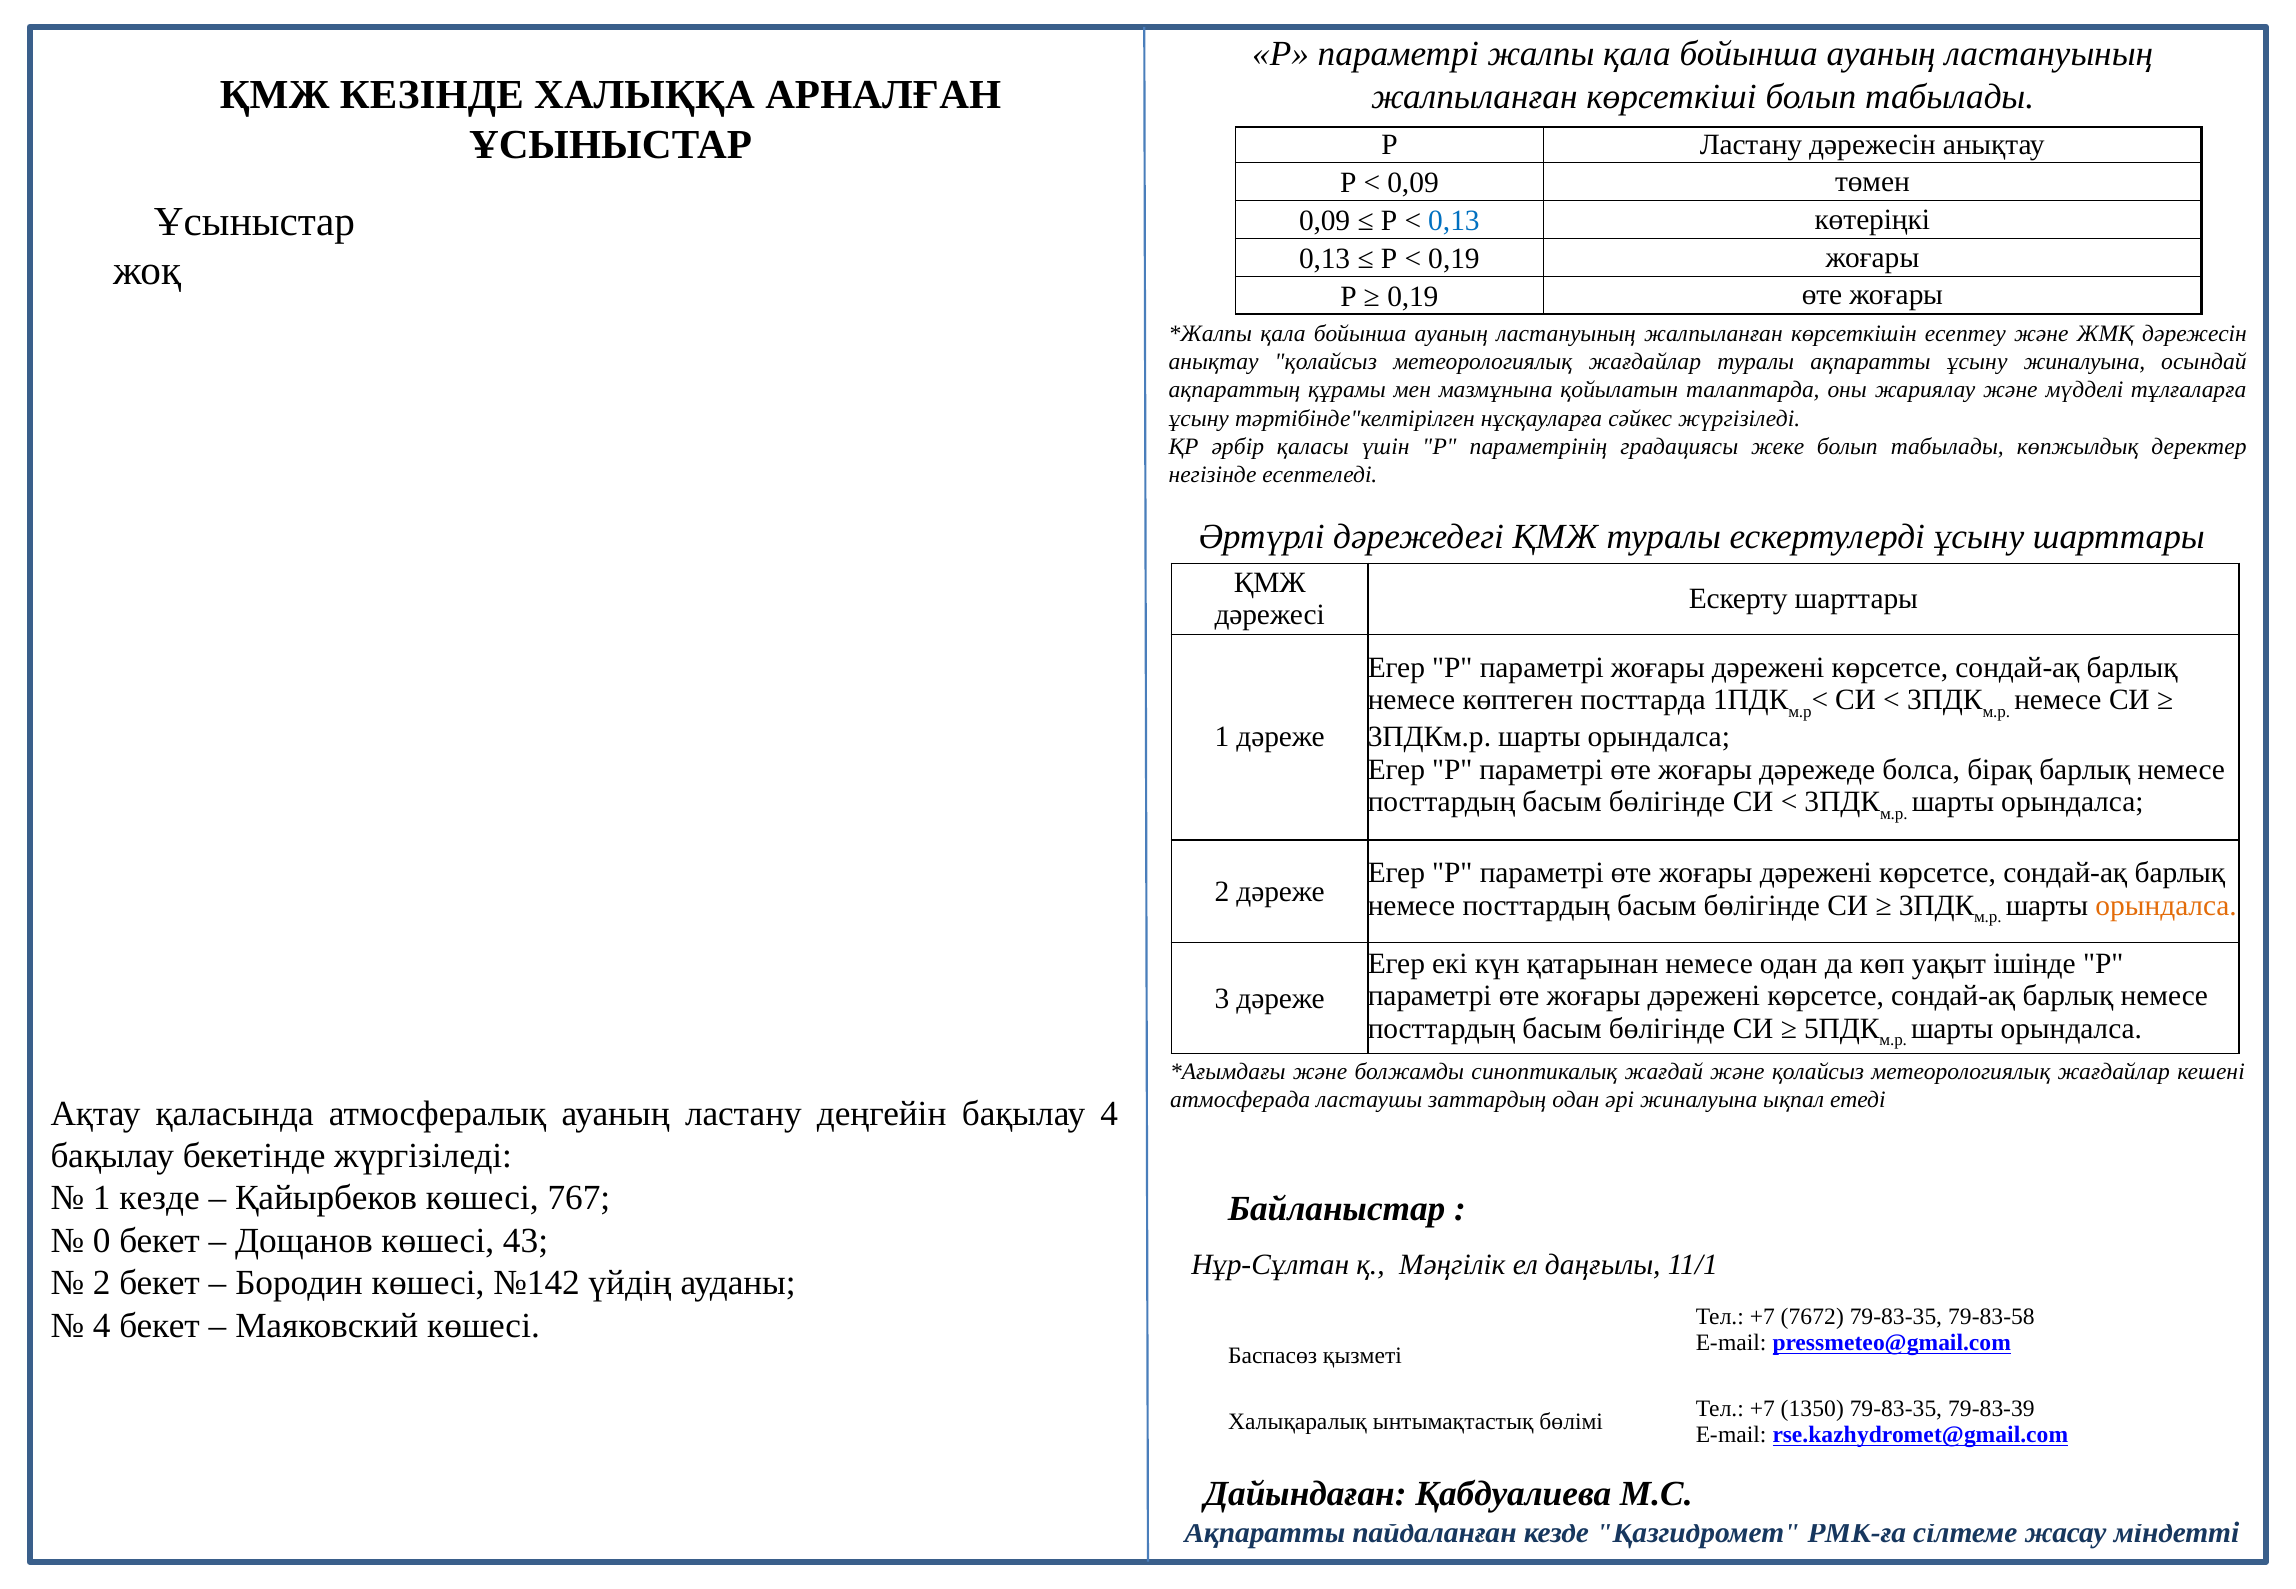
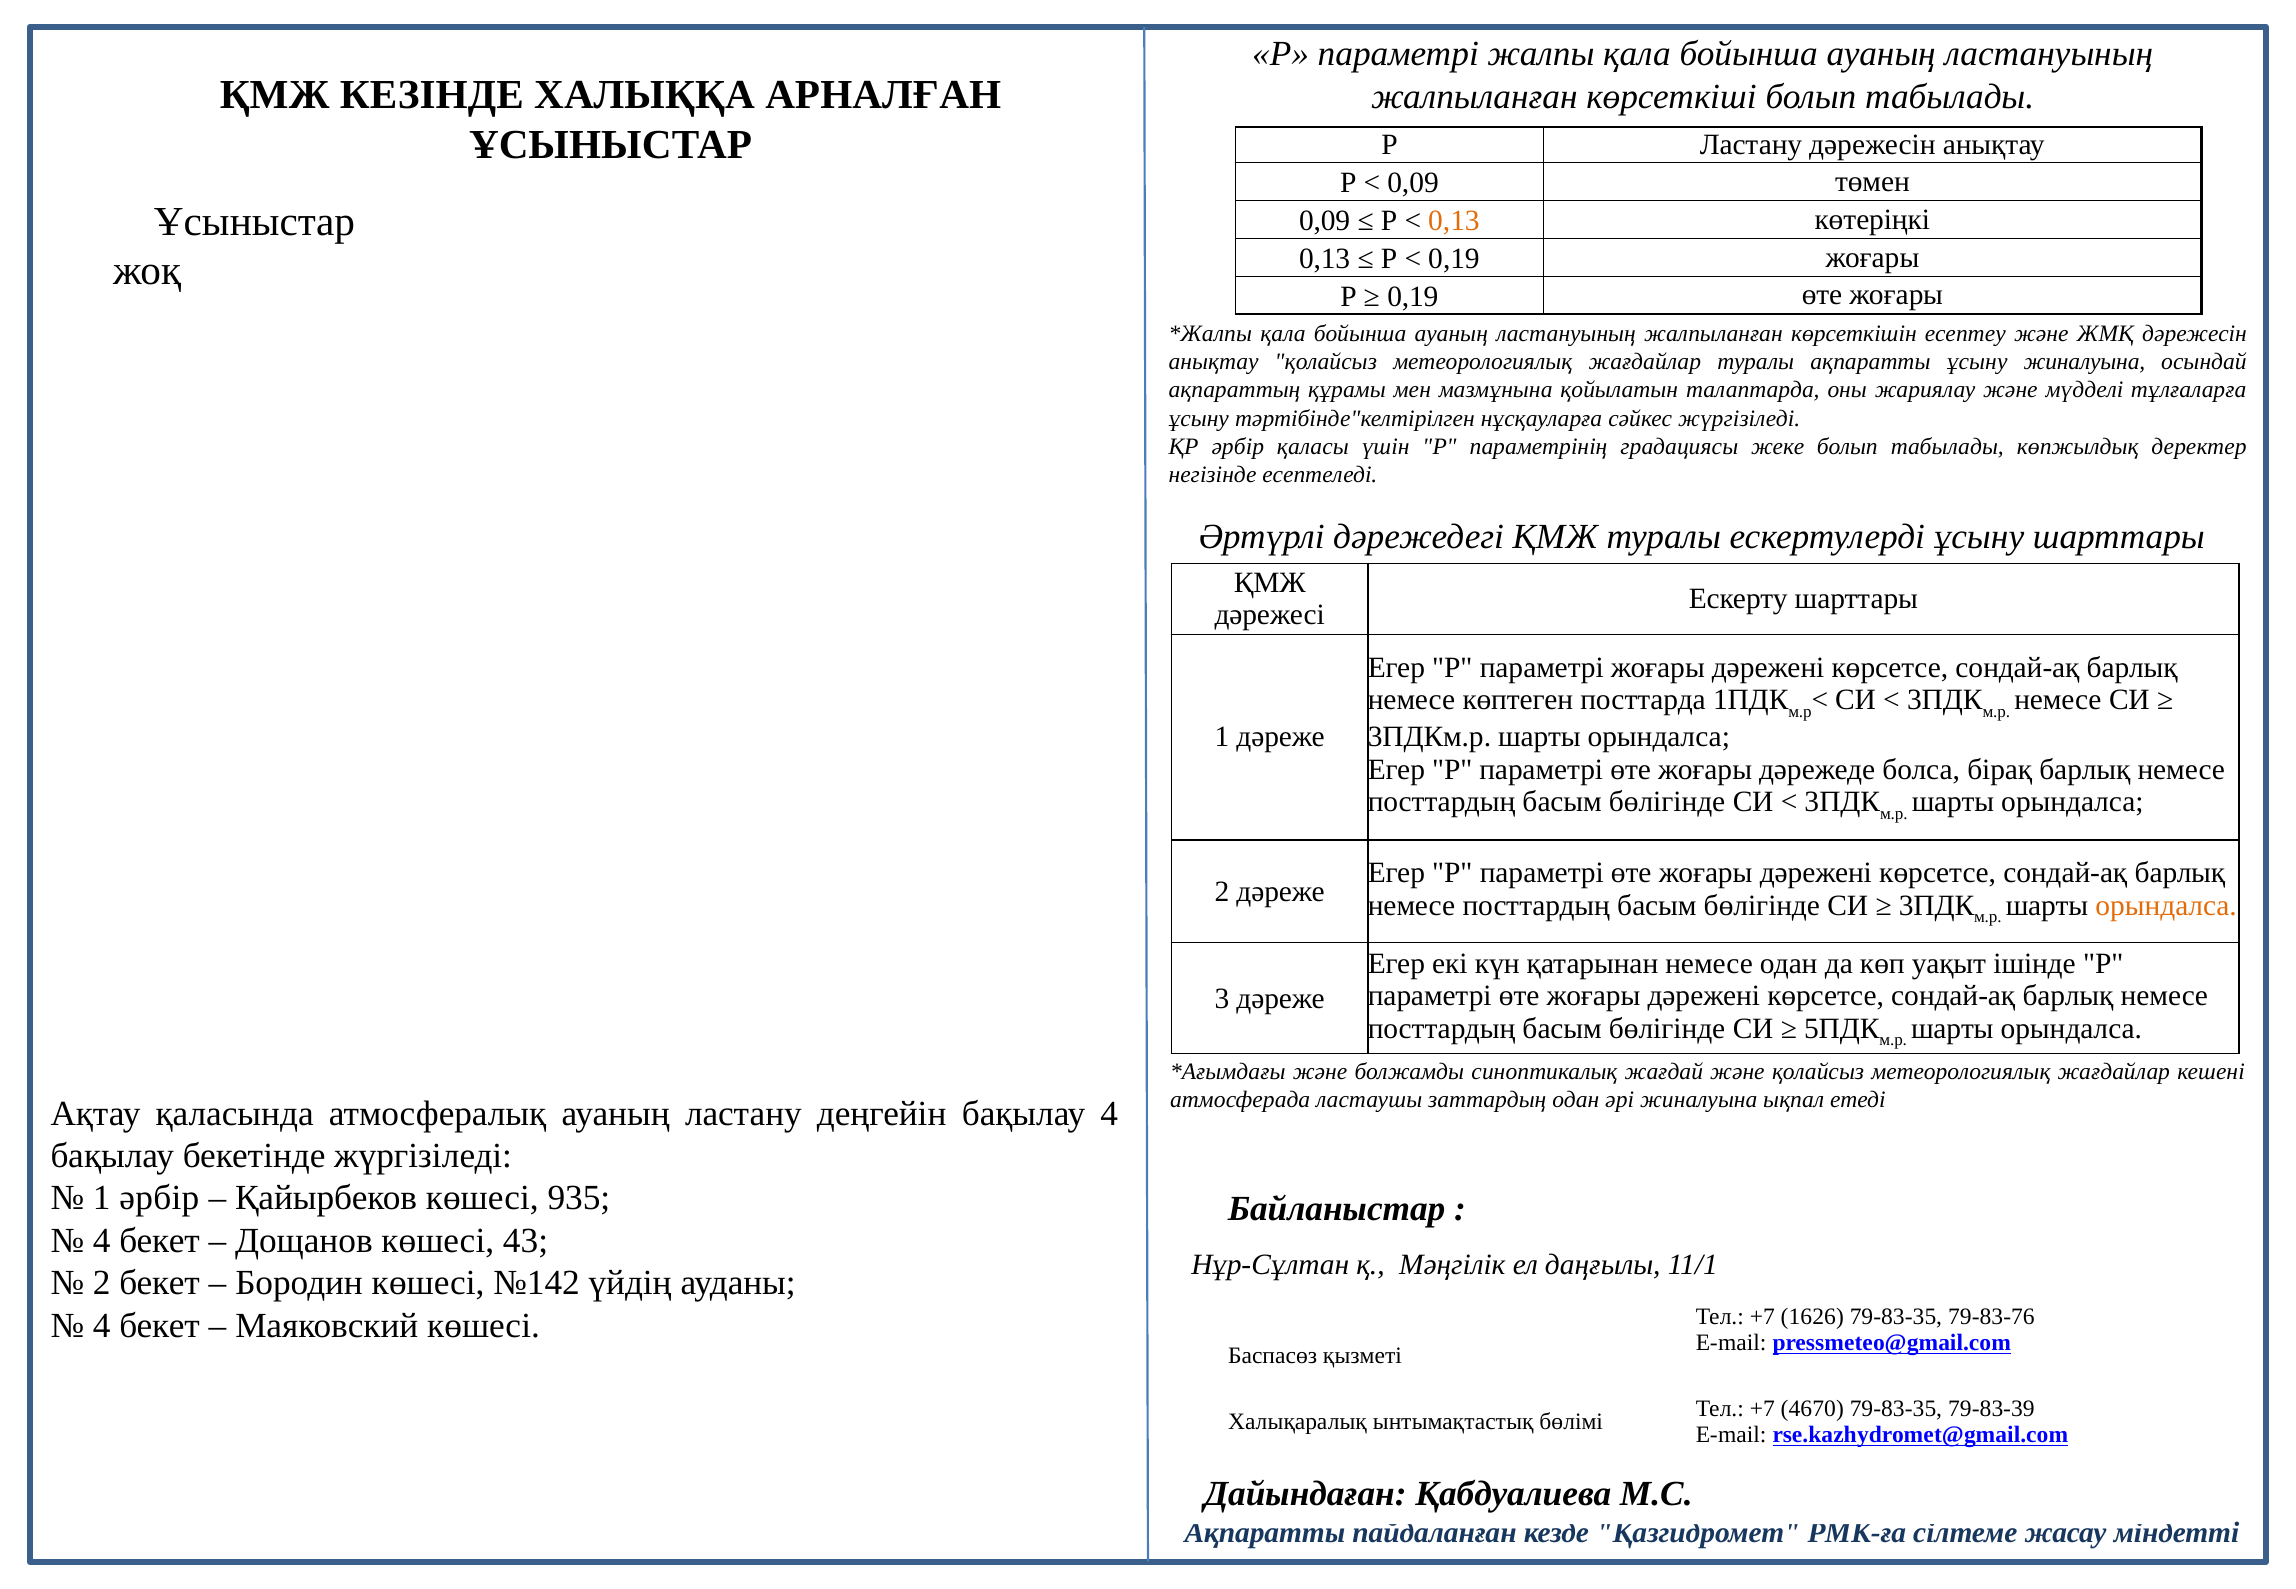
0,13 at (1454, 221) colour: blue -> orange
1 кезде: кезде -> әрбір
767: 767 -> 935
0 at (102, 1241): 0 -> 4
7672: 7672 -> 1626
79-83-58: 79-83-58 -> 79-83-76
1350: 1350 -> 4670
